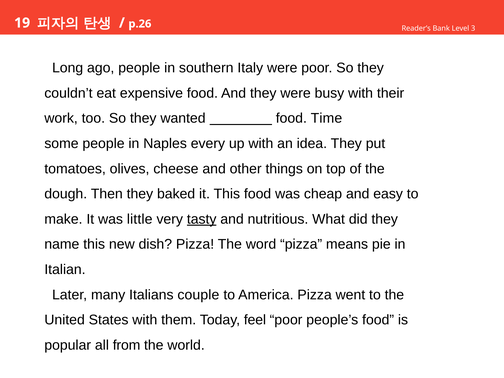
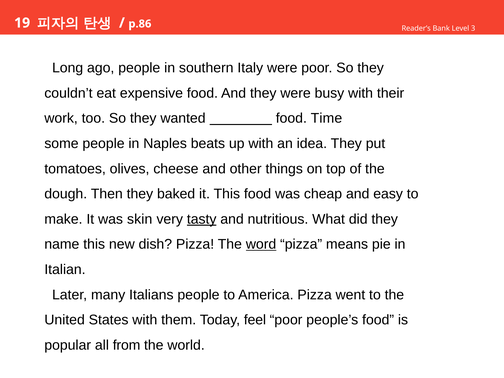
p.26: p.26 -> p.86
every: every -> beats
little: little -> skin
word underline: none -> present
Italians couple: couple -> people
